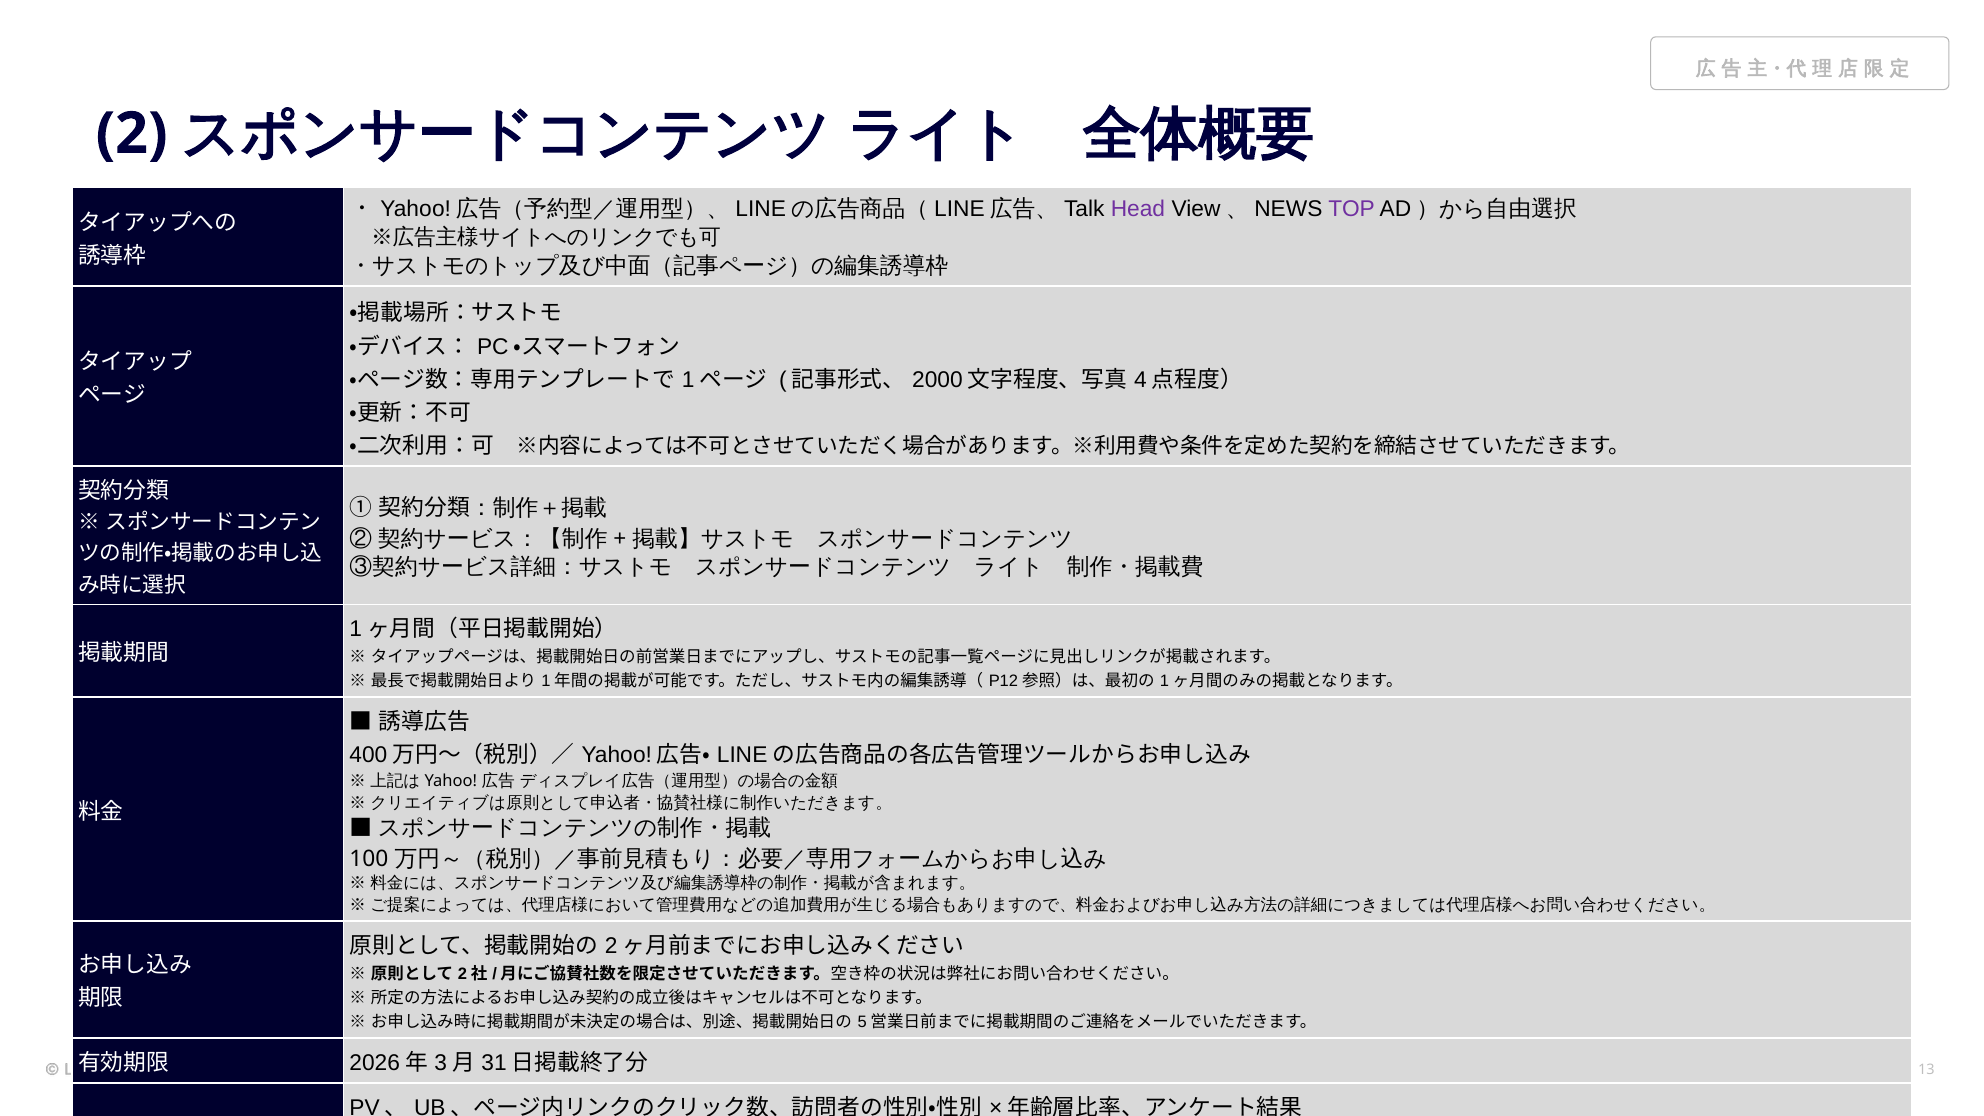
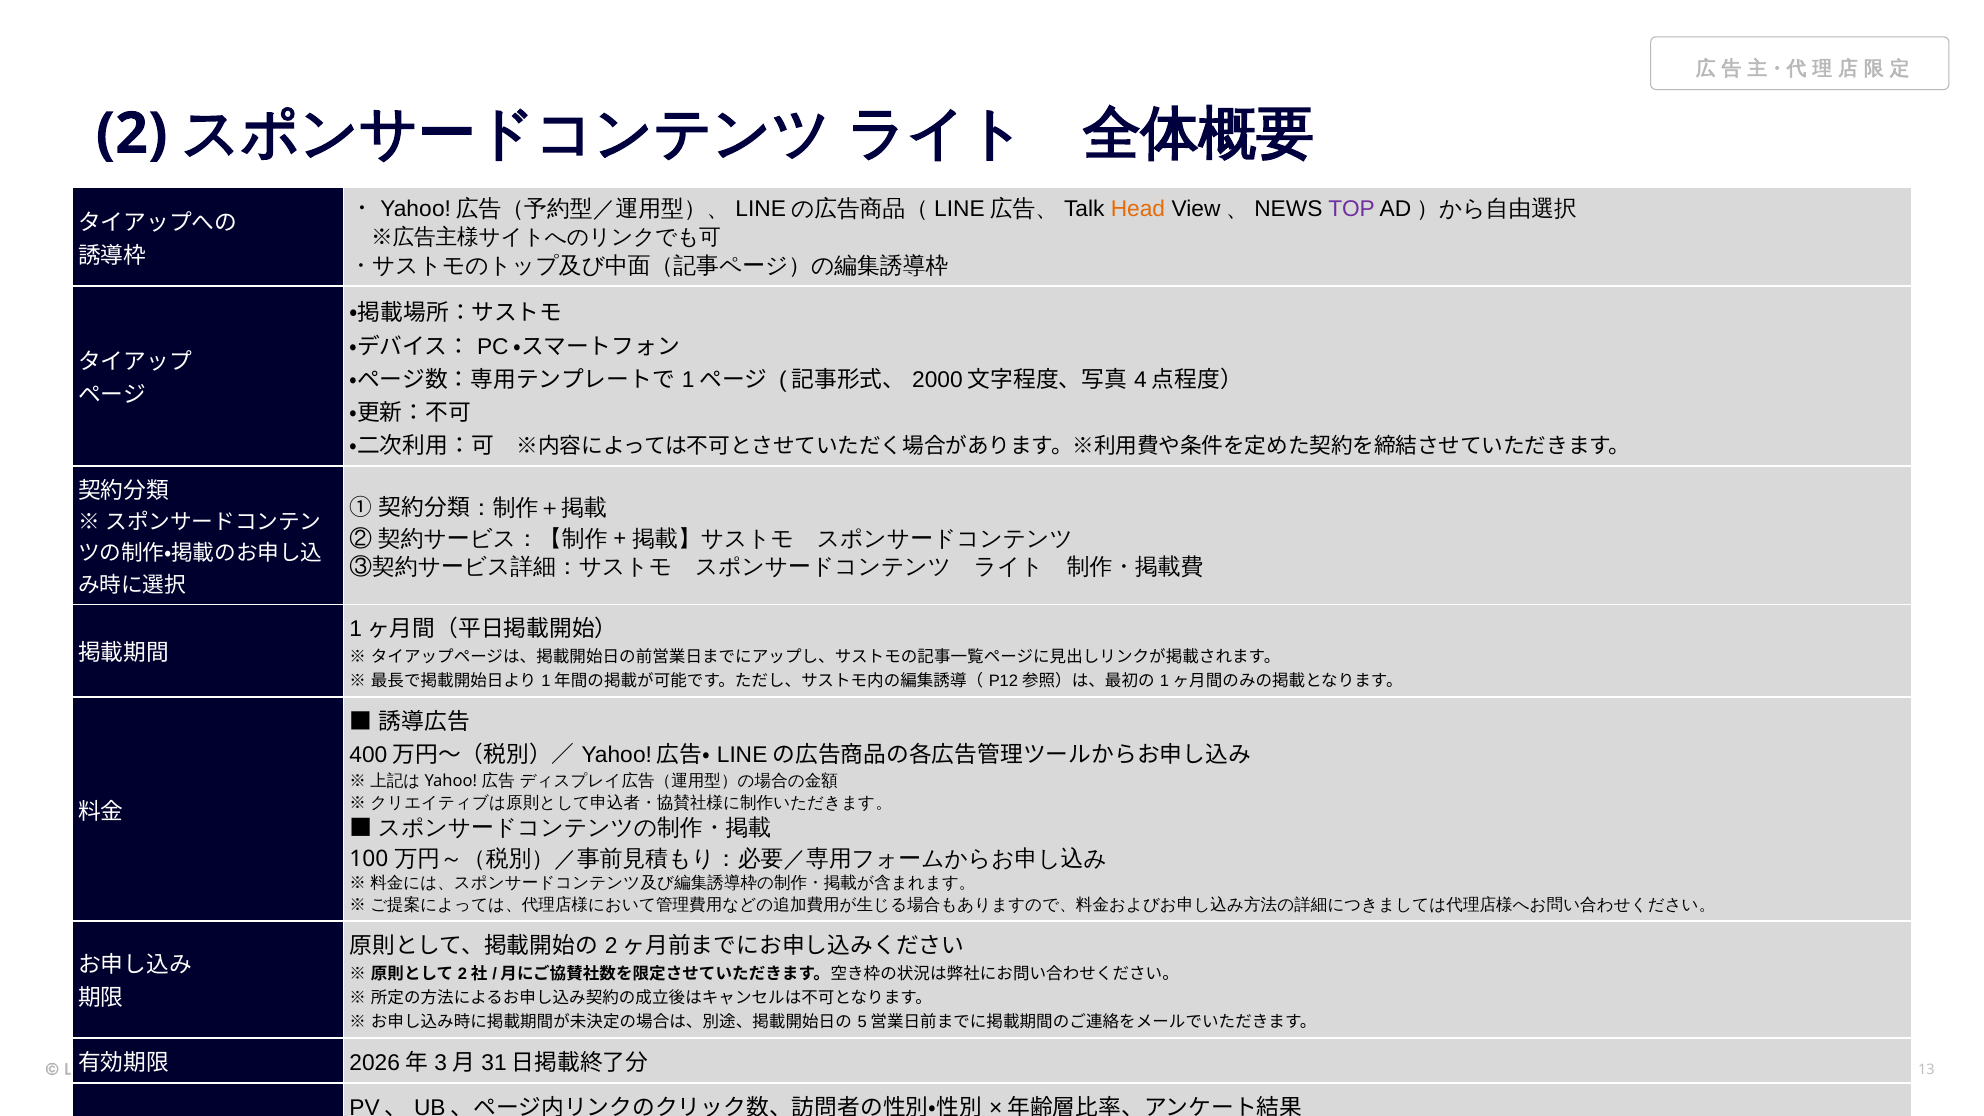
Head colour: purple -> orange
